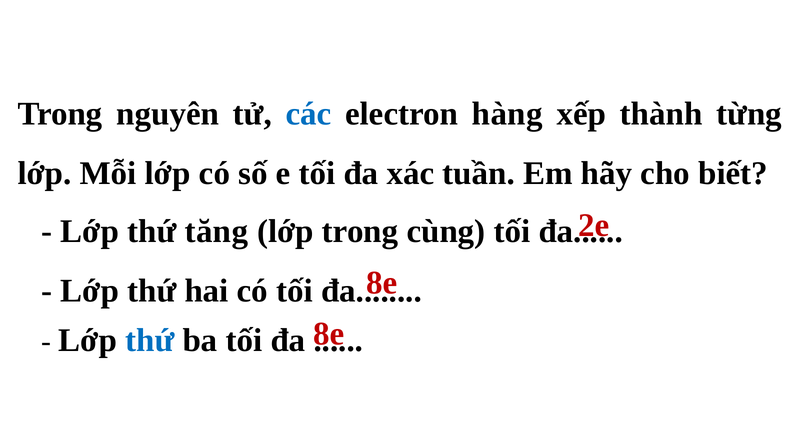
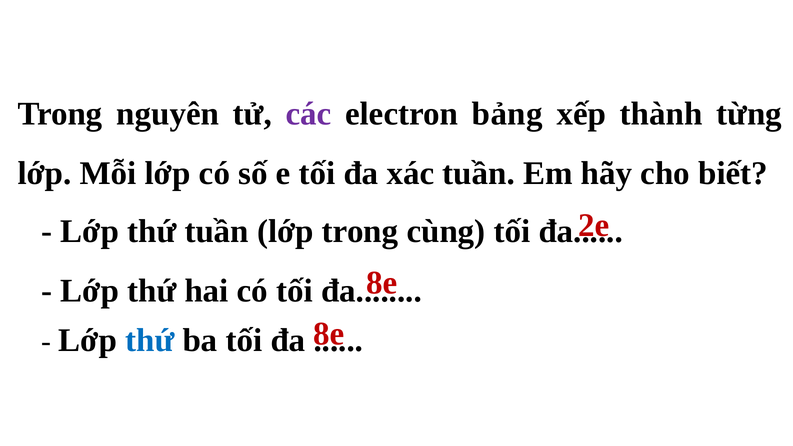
các colour: blue -> purple
hàng: hàng -> bảng
thứ tăng: tăng -> tuần
